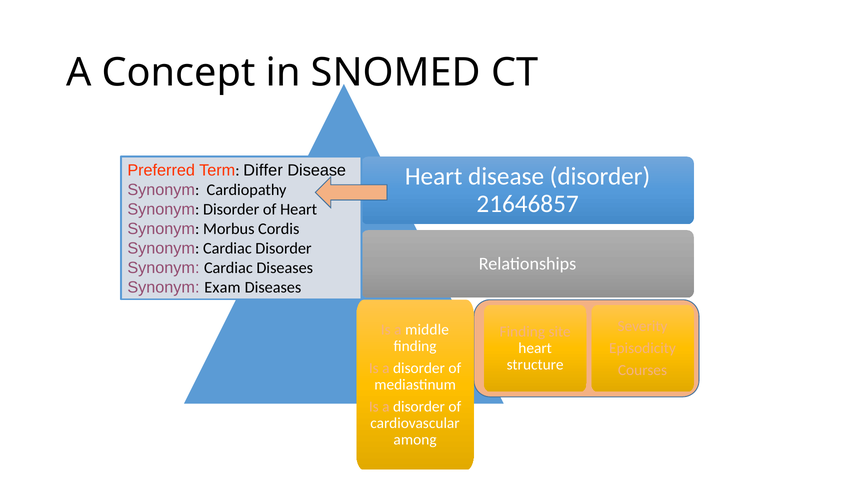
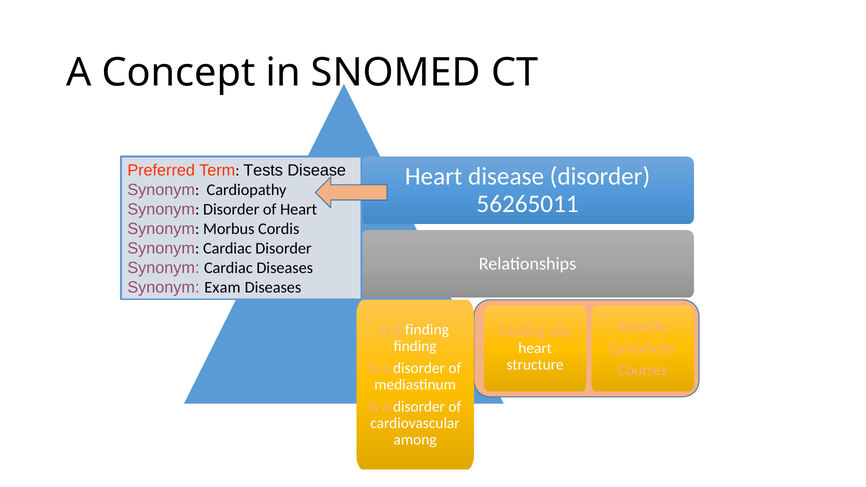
Differ: Differ -> Tests
21646857: 21646857 -> 56265011
a middle: middle -> finding
